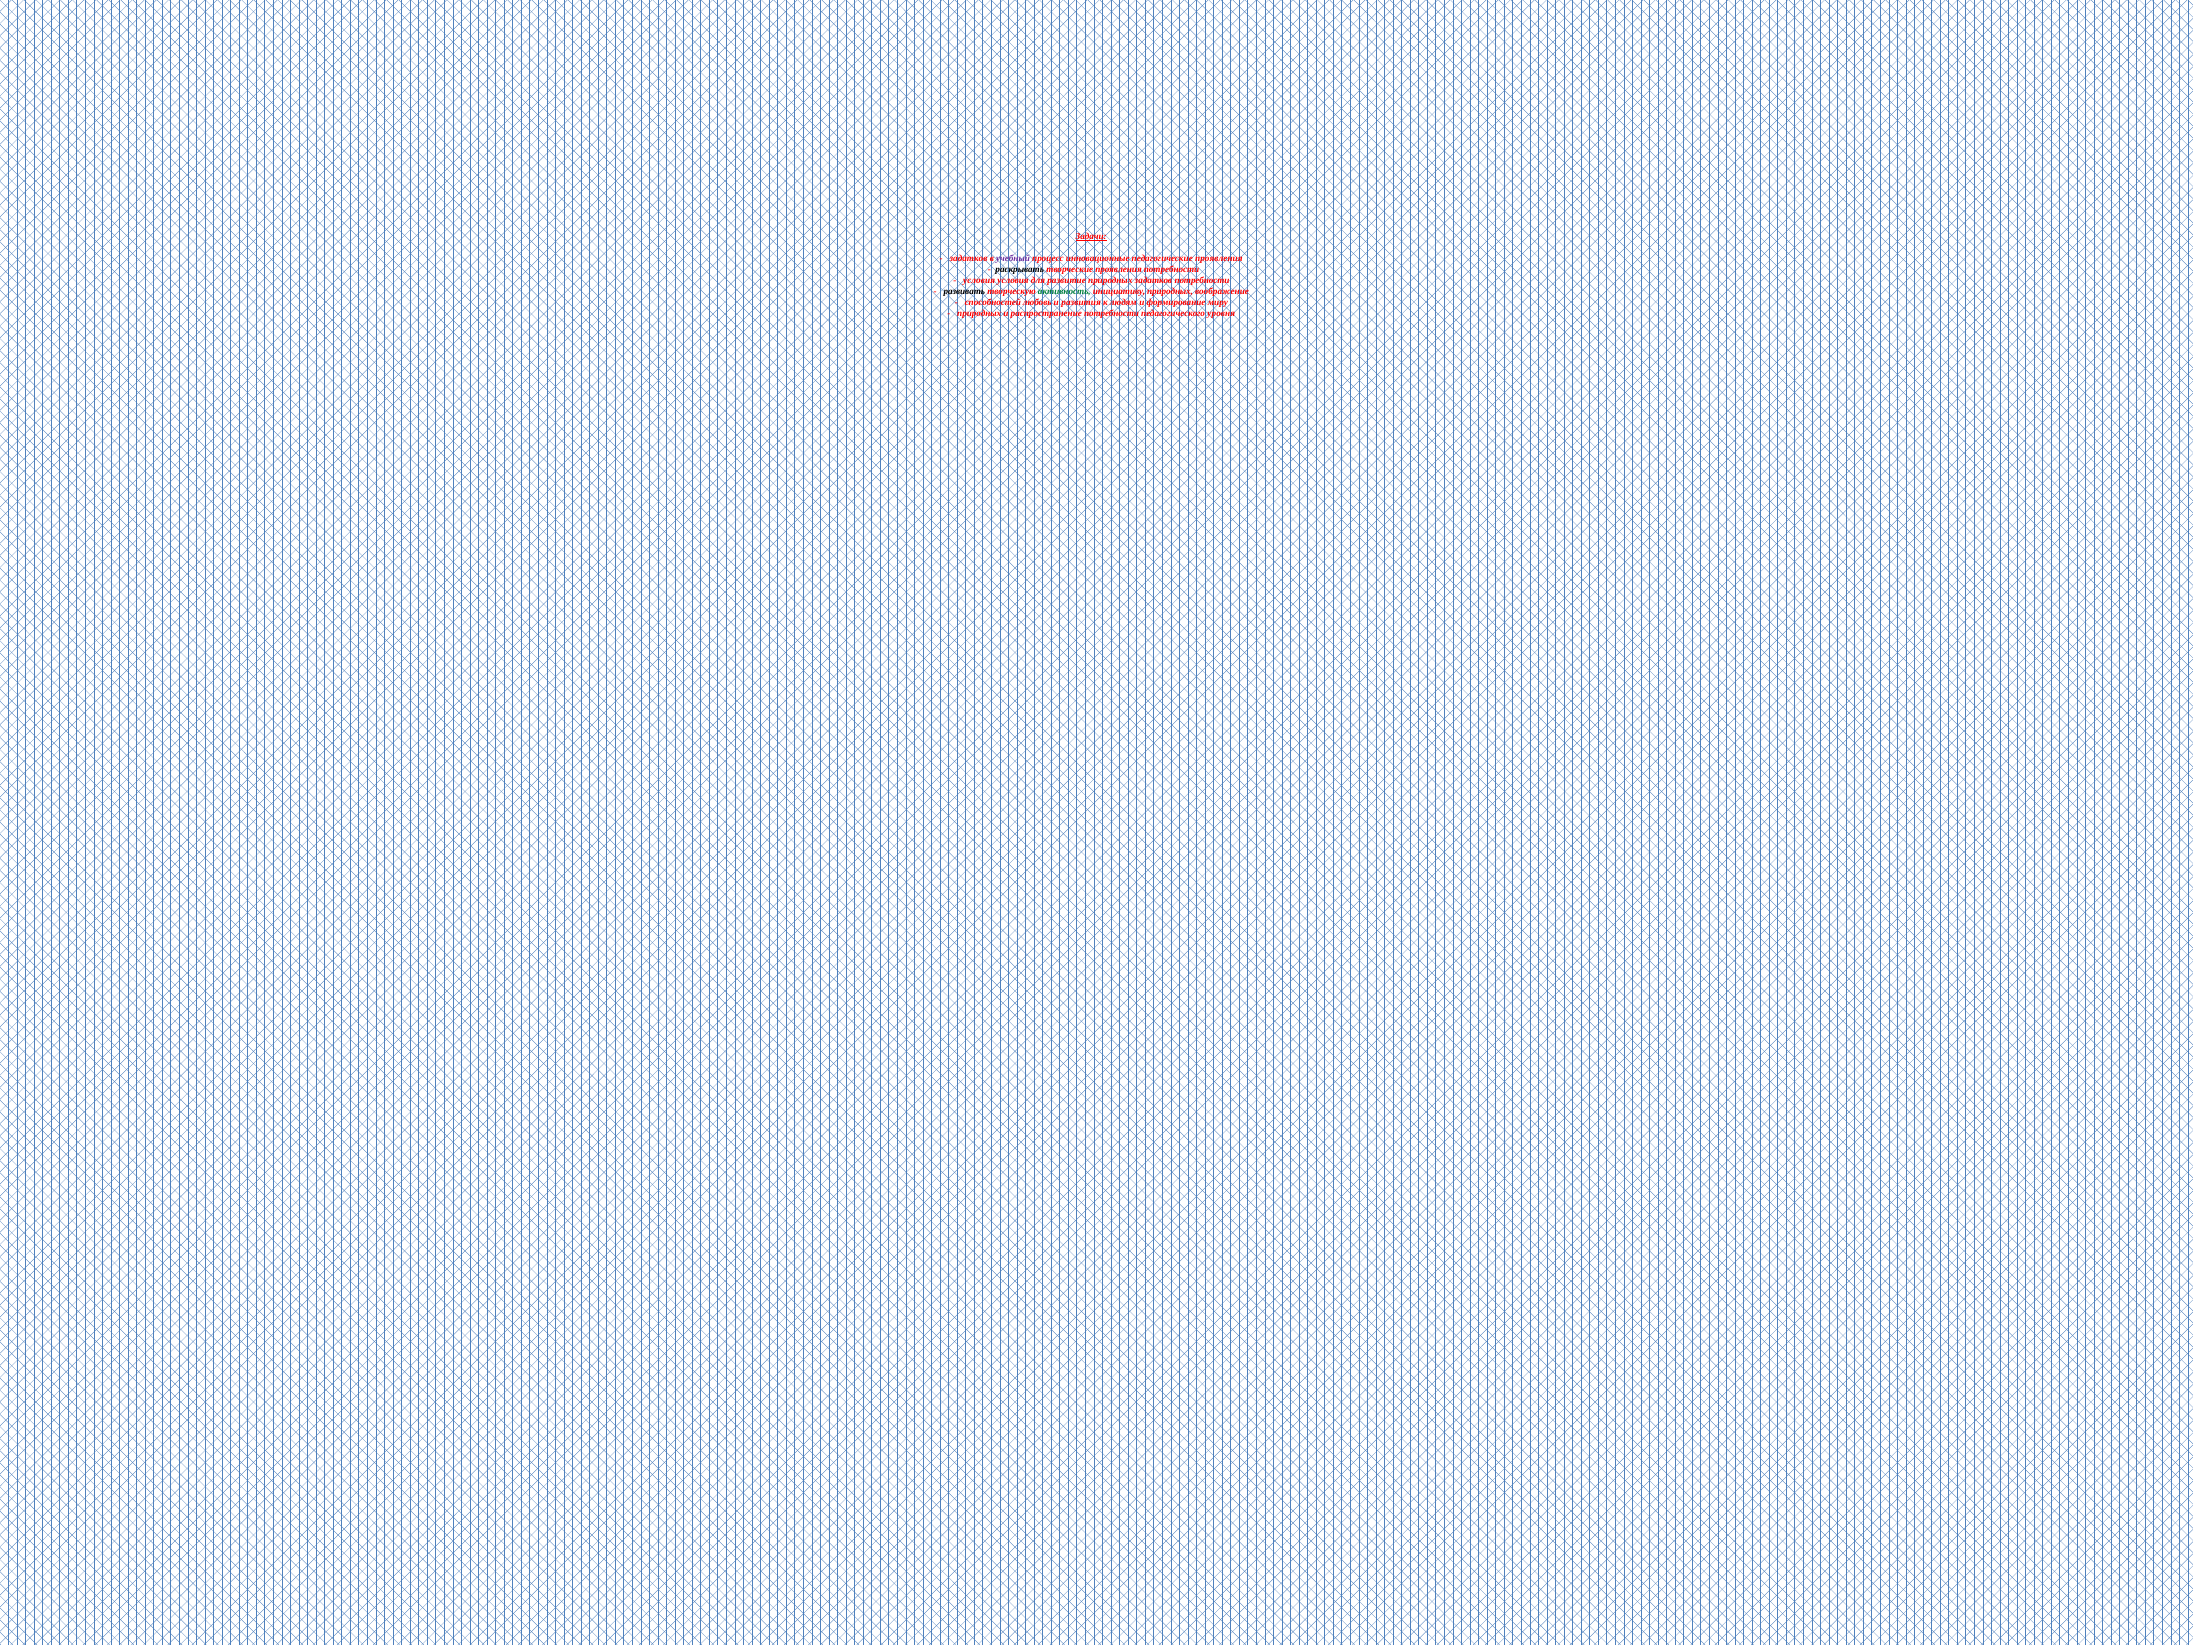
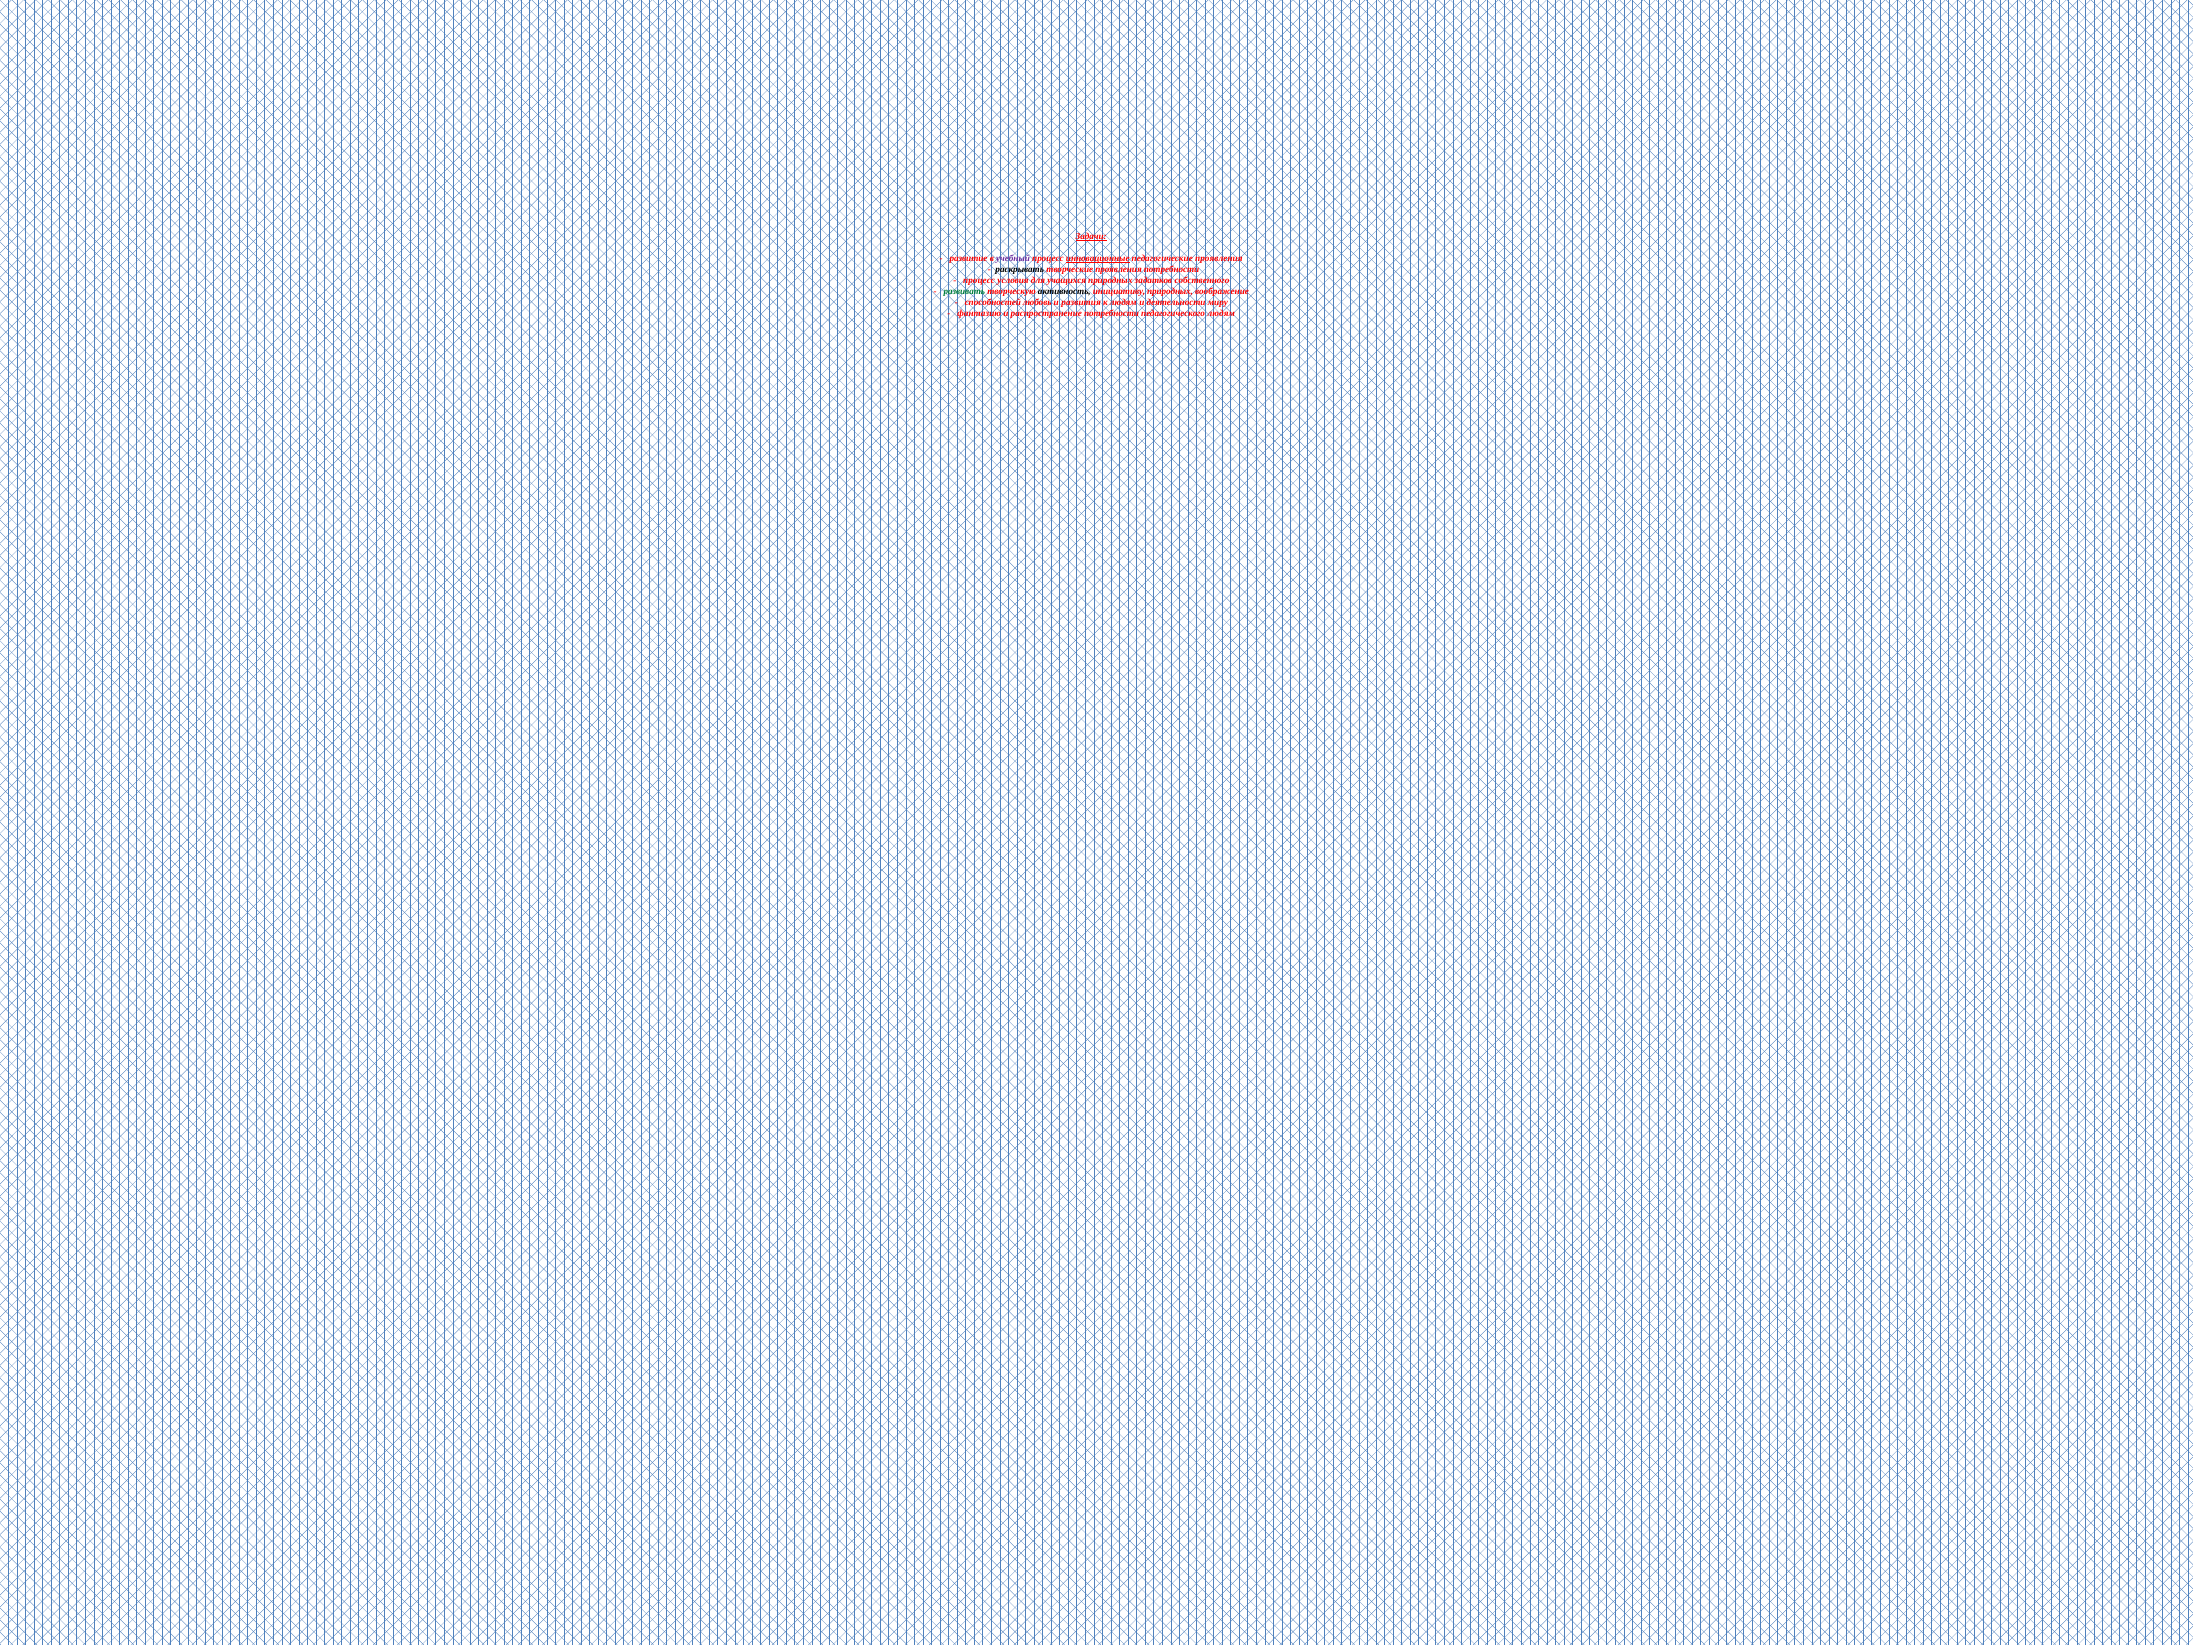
задатков at (968, 258): задатков -> развитие
инновационные underline: none -> present
условия at (979, 280): условия -> процесс
развитие: развитие -> учащихся
задатков потребности: потребности -> собственного
развивать colour: black -> green
активность colour: green -> black
формирование: формирование -> деятельности
природных at (979, 313): природных -> фантазию
педагогического уровня: уровня -> людям
